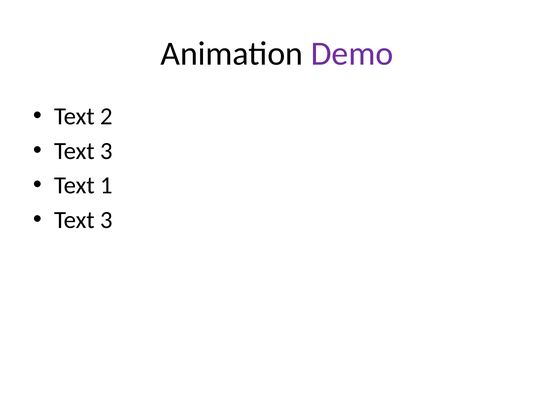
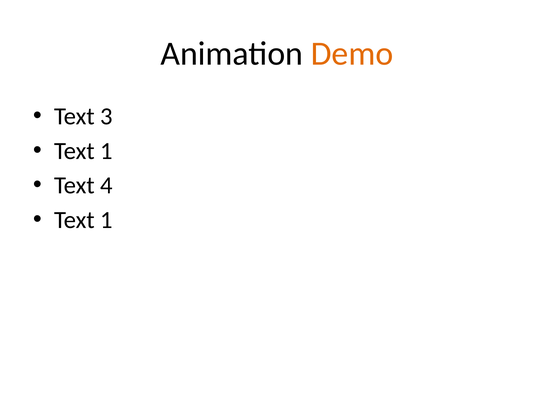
Demo colour: purple -> orange
2: 2 -> 3
3 at (107, 151): 3 -> 1
1: 1 -> 4
3 at (107, 220): 3 -> 1
